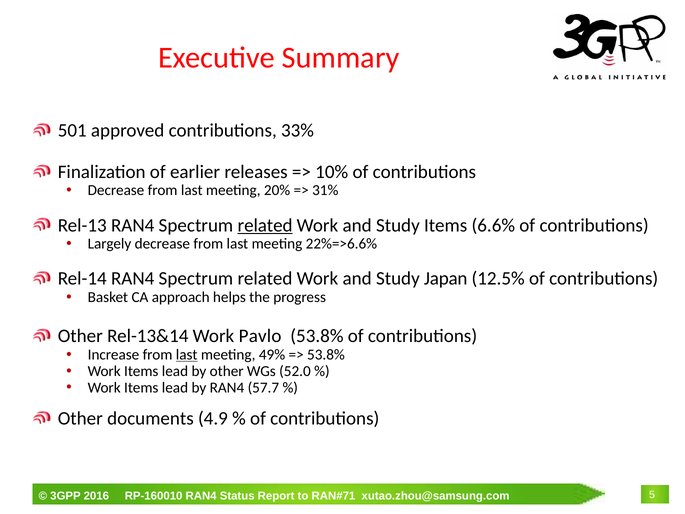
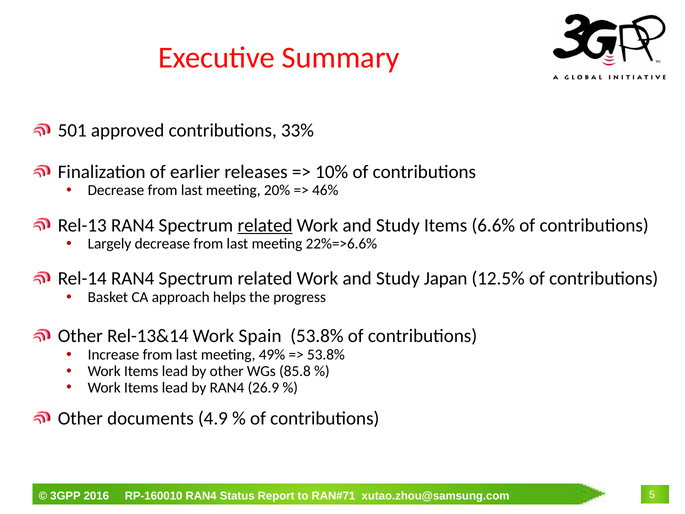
31%: 31% -> 46%
Pavlo: Pavlo -> Spain
last at (187, 355) underline: present -> none
52.0: 52.0 -> 85.8
57.7: 57.7 -> 26.9
